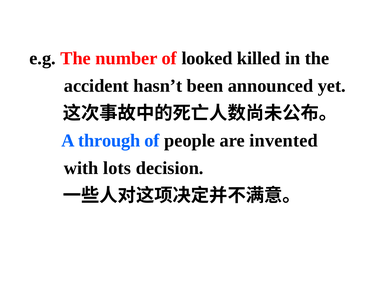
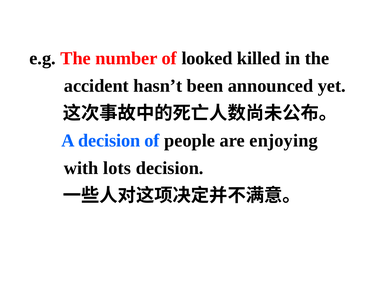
A through: through -> decision
invented: invented -> enjoying
